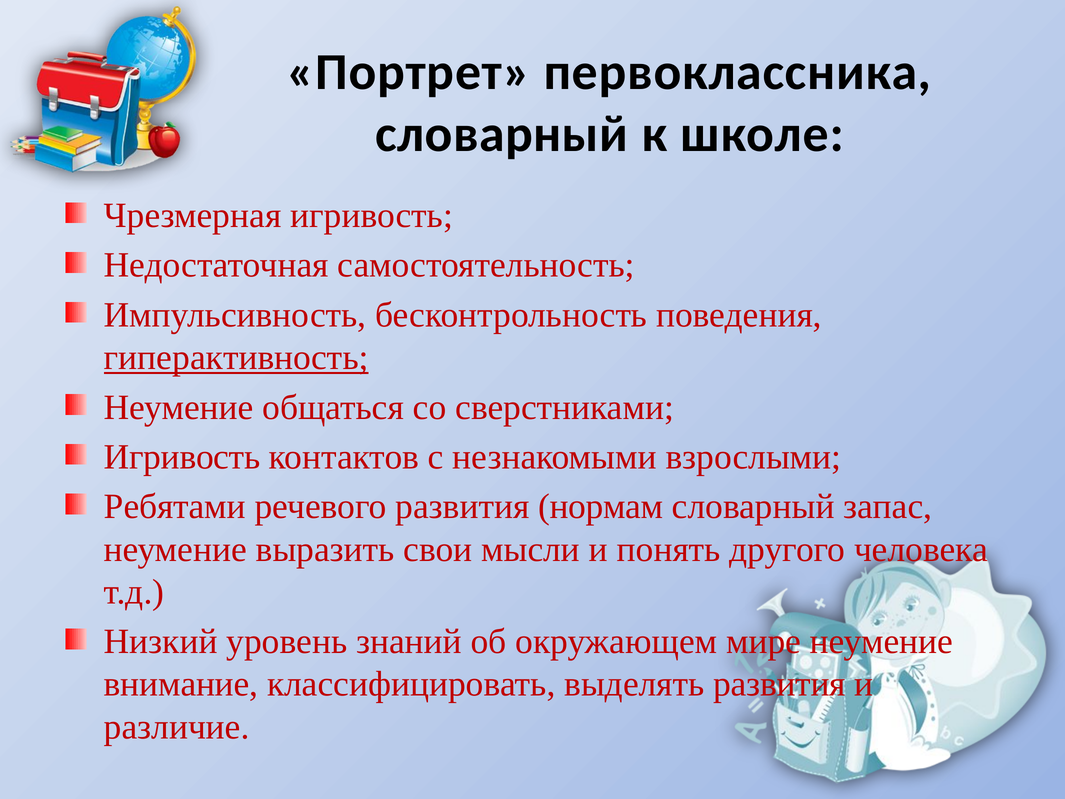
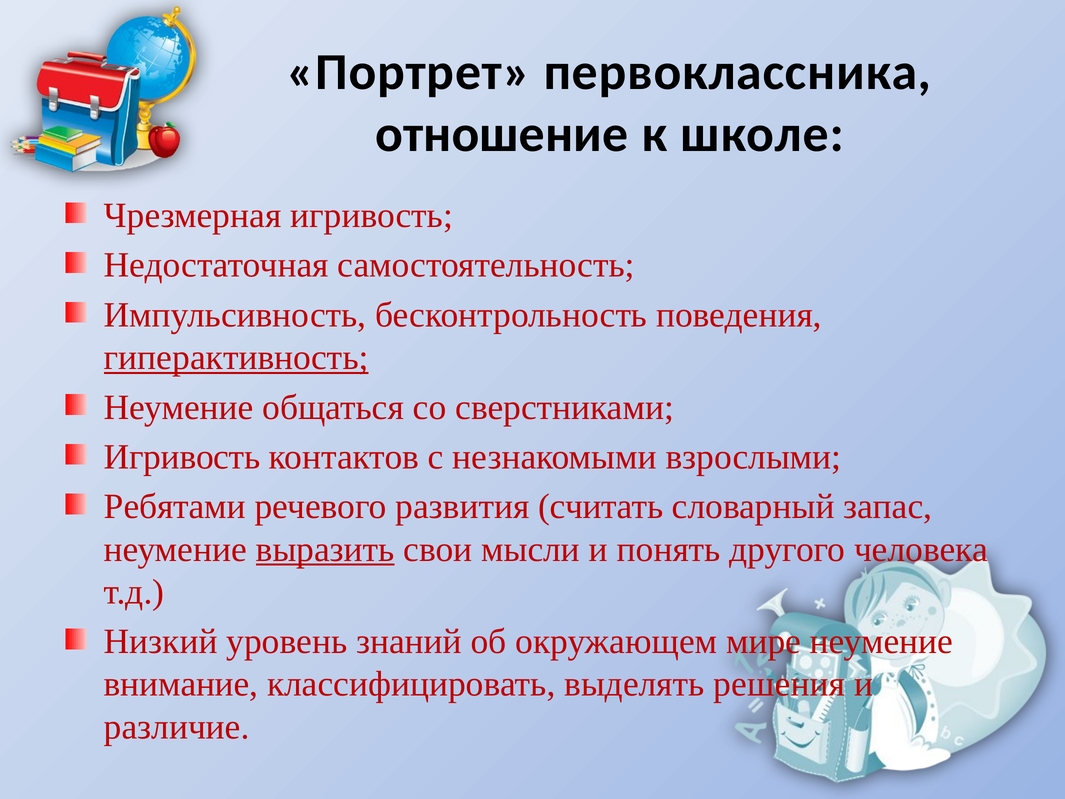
словарный at (502, 134): словарный -> отношение
нормам: нормам -> считать
выразить underline: none -> present
выделять развития: развития -> решения
